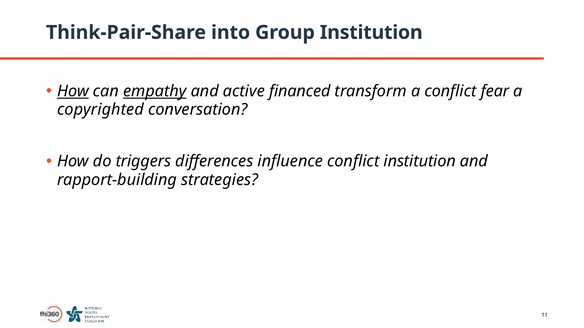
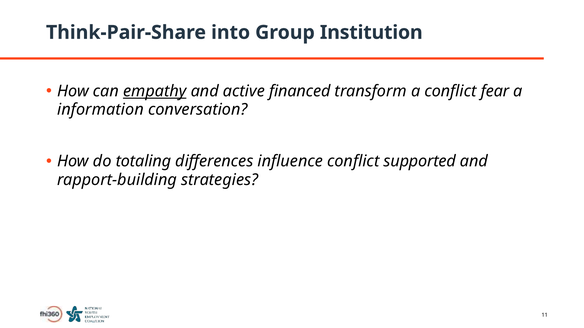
How at (73, 91) underline: present -> none
copyrighted: copyrighted -> information
triggers: triggers -> totaling
conflict institution: institution -> supported
